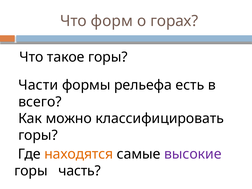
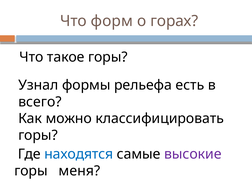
Части: Части -> Узнал
находятся colour: orange -> blue
часть: часть -> меня
